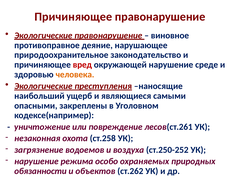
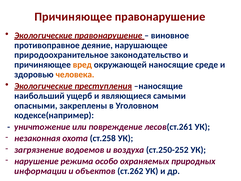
вред colour: red -> orange
окружающей нарушение: нарушение -> наносящие
обязанности: обязанности -> информации
